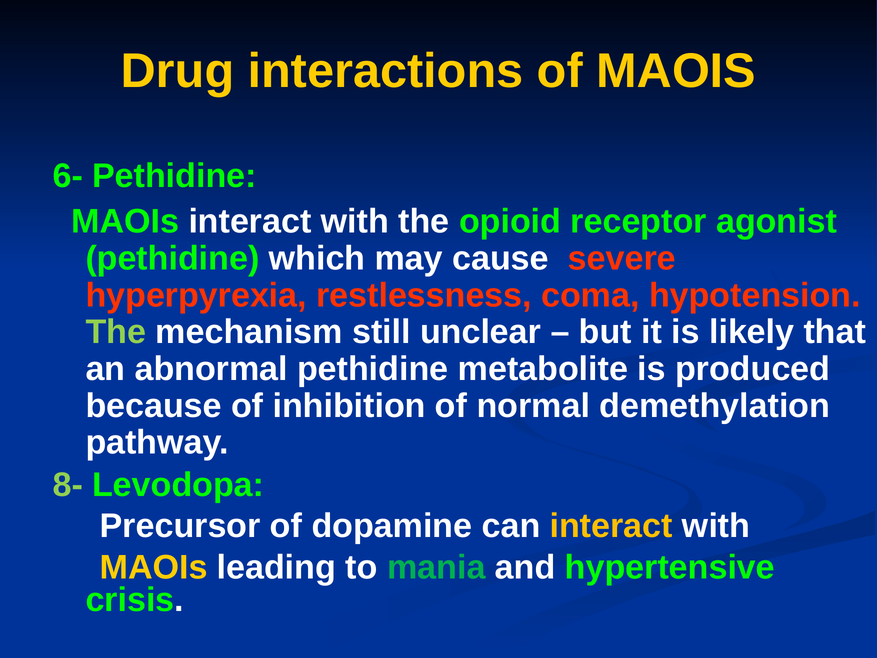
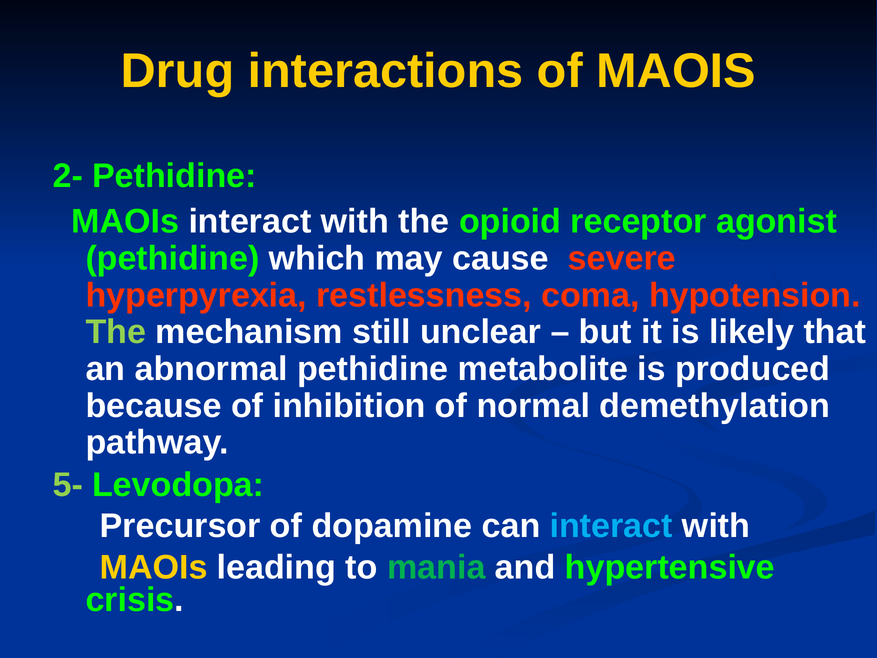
6-: 6- -> 2-
8-: 8- -> 5-
interact at (611, 526) colour: yellow -> light blue
